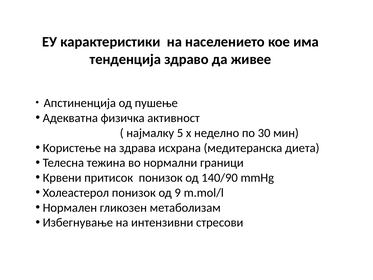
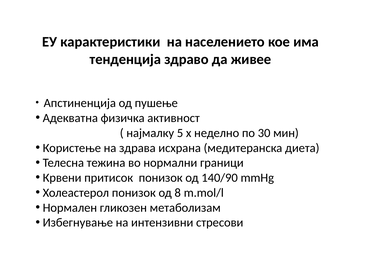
9: 9 -> 8
